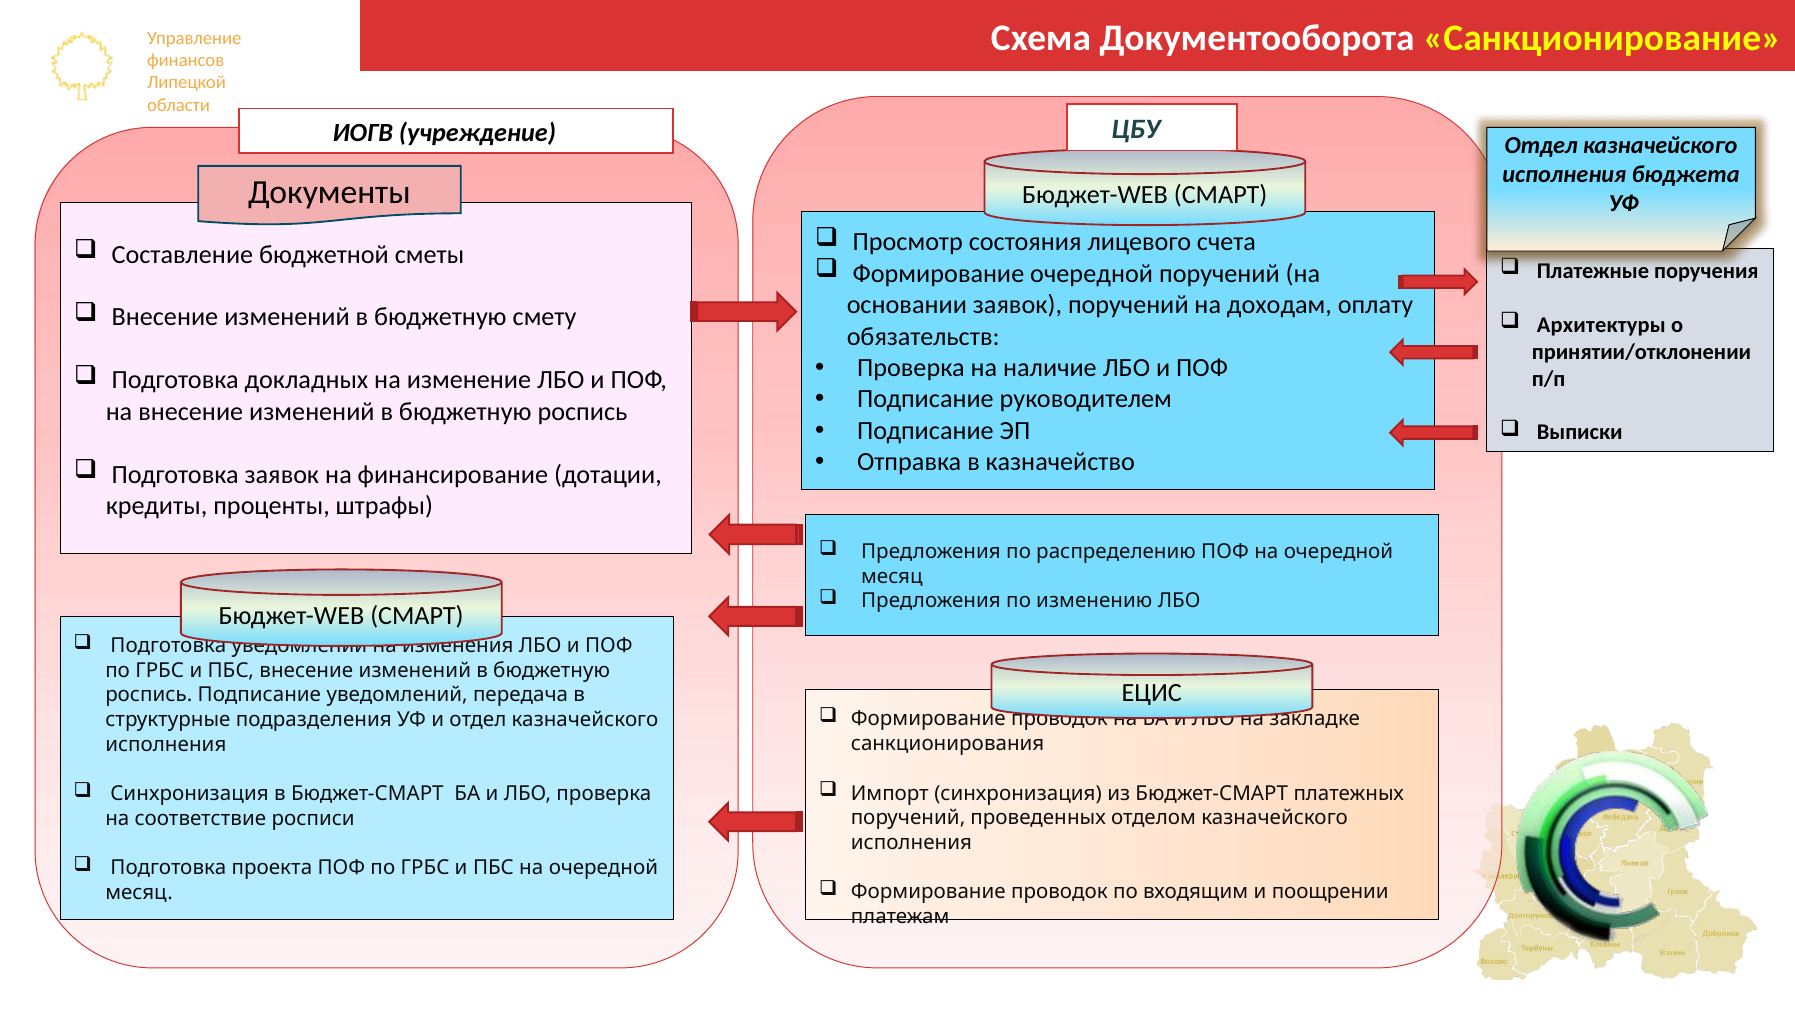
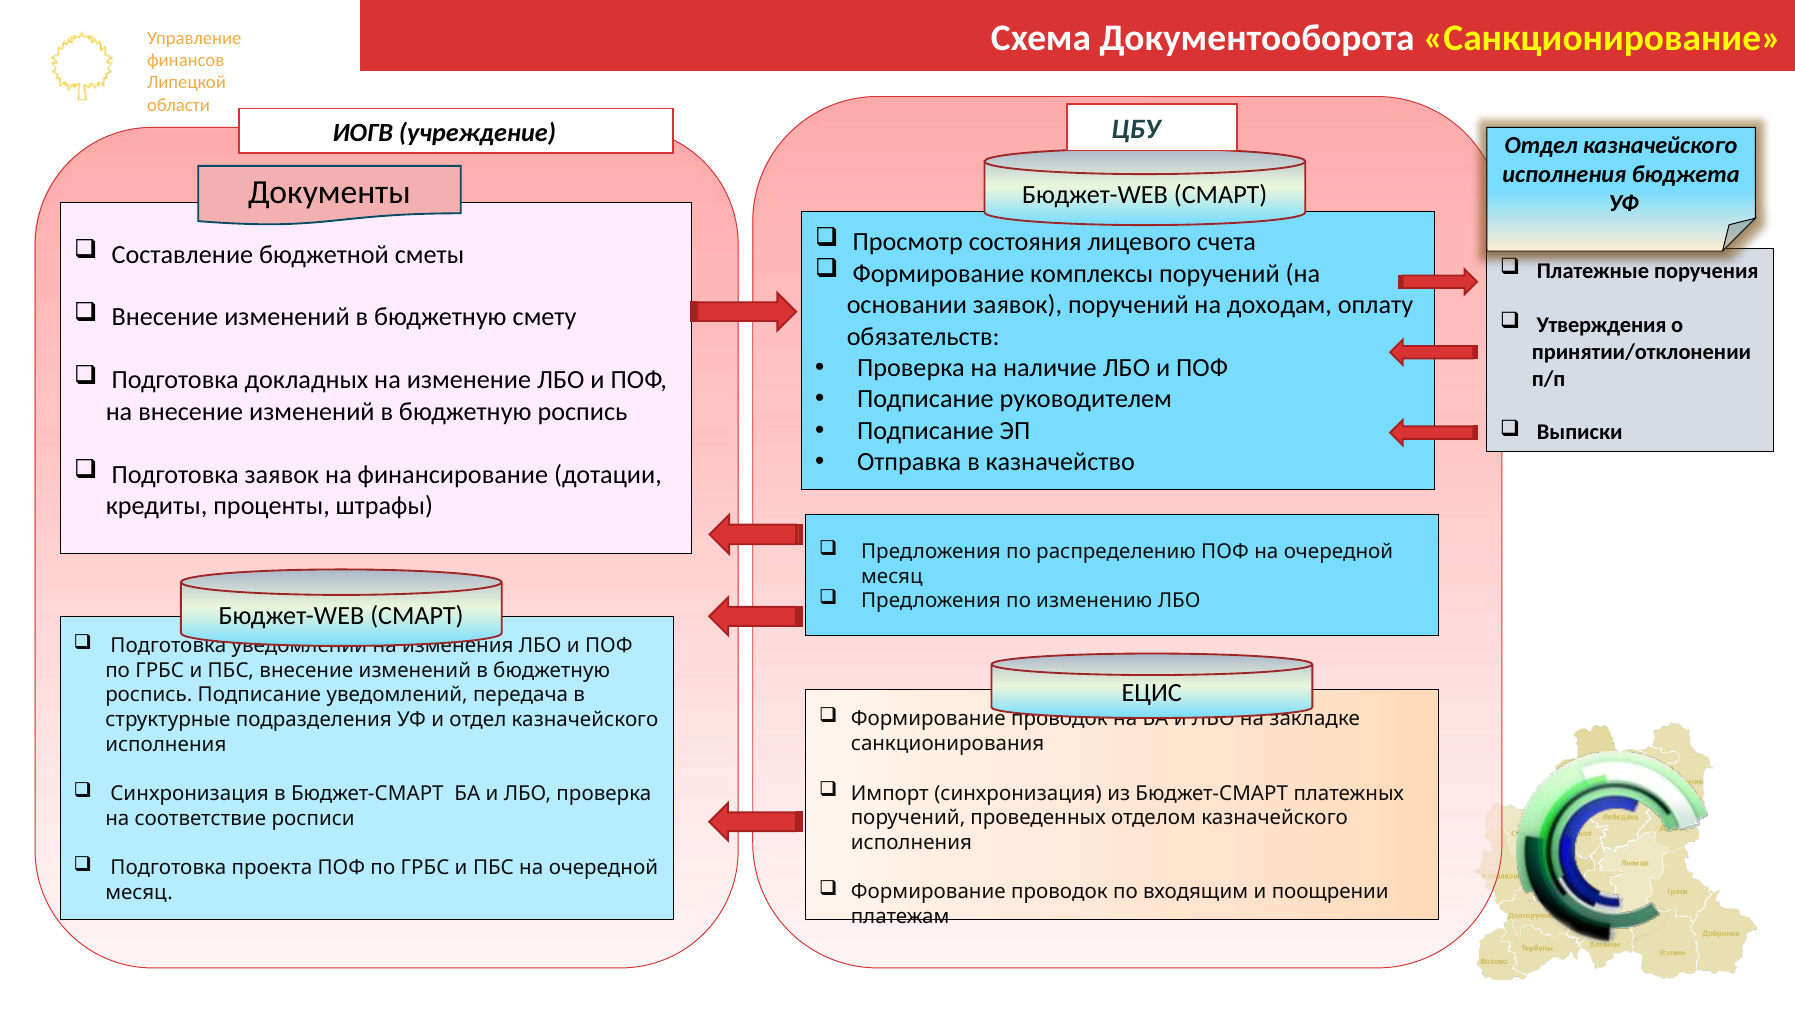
Формирование очередной: очередной -> комплексы
Архитектуры: Архитектуры -> Утверждения
